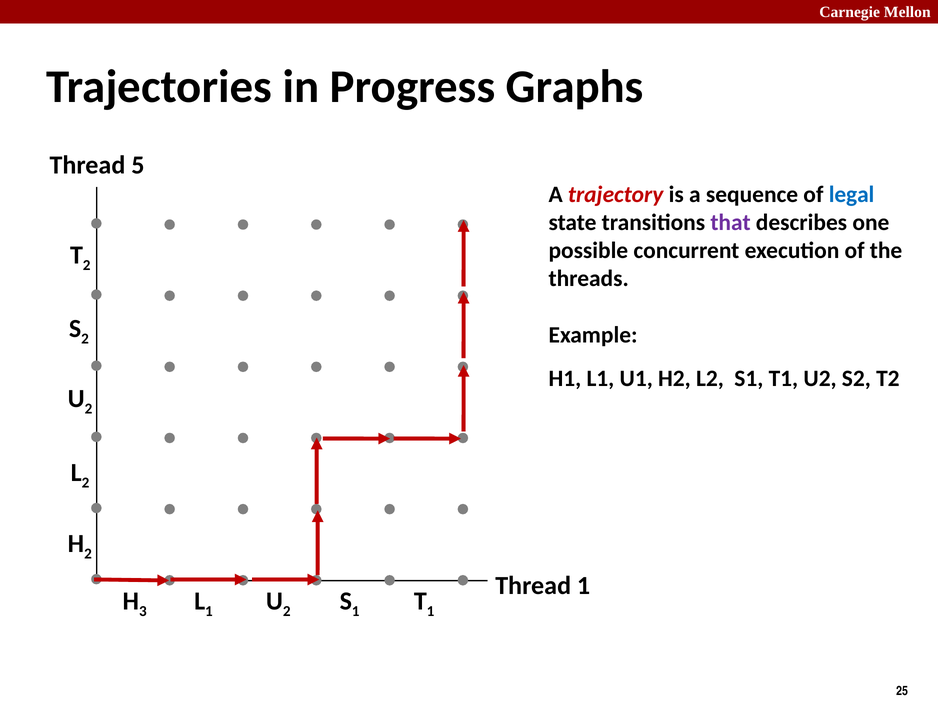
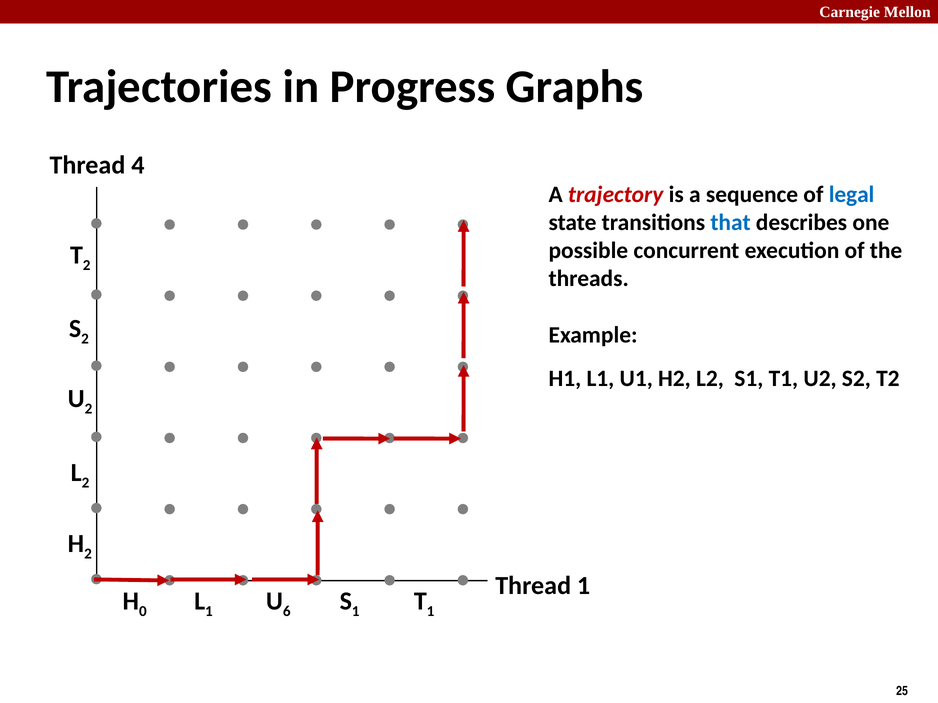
5: 5 -> 4
that colour: purple -> blue
3: 3 -> 0
2 at (287, 612): 2 -> 6
